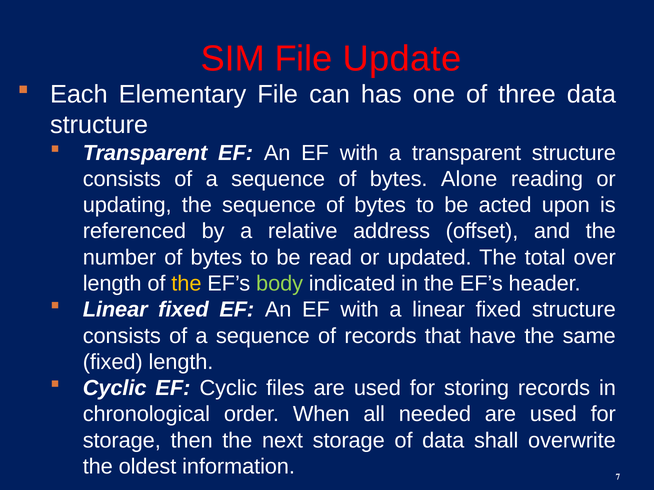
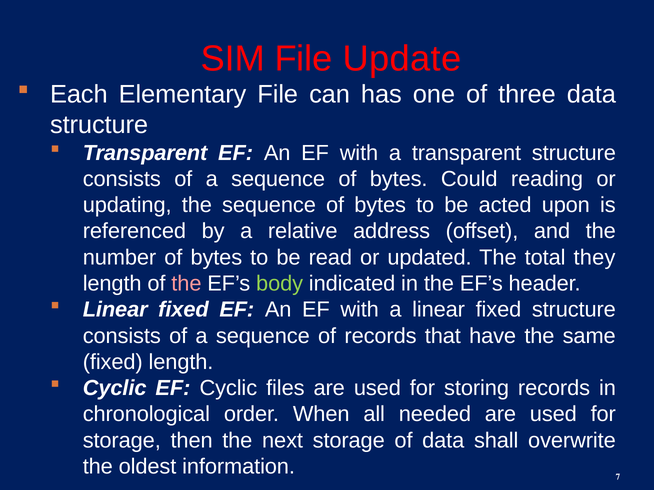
Alone: Alone -> Could
over: over -> they
the at (186, 284) colour: yellow -> pink
